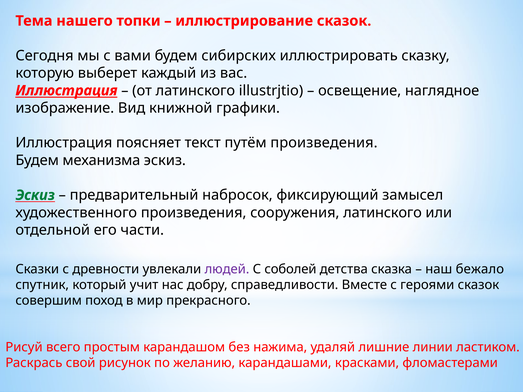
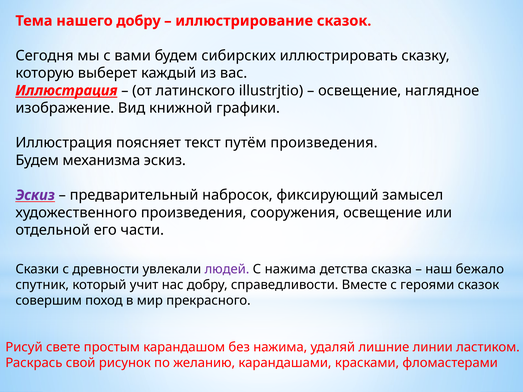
нашего топки: топки -> добру
Эскиз at (35, 195) colour: green -> purple
сооружения латинского: латинского -> освещение
С соболей: соболей -> нажима
всего: всего -> свете
